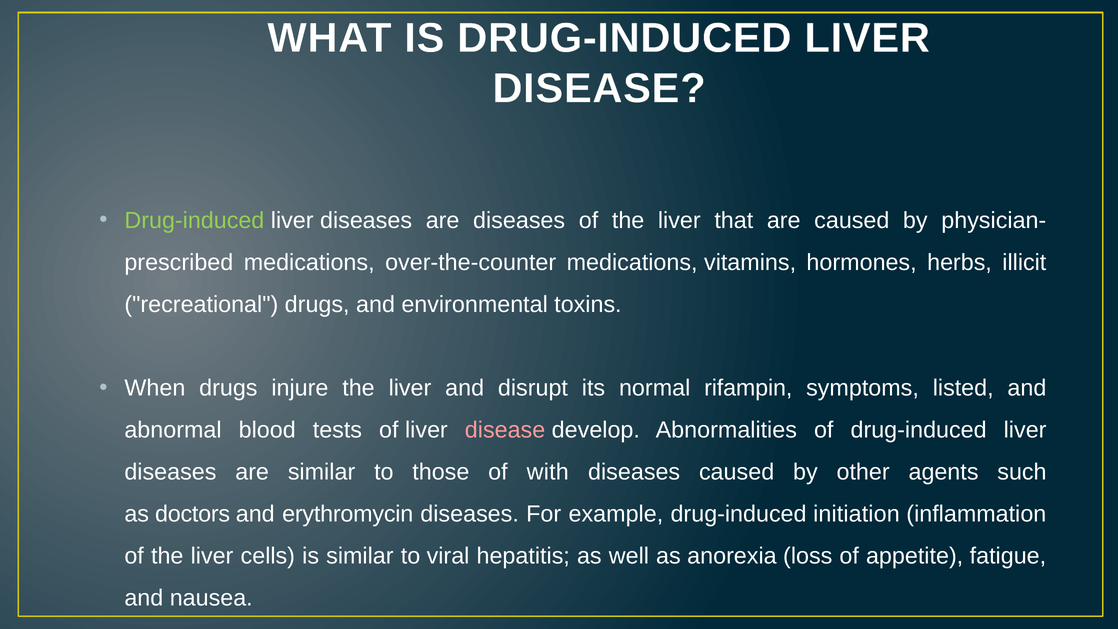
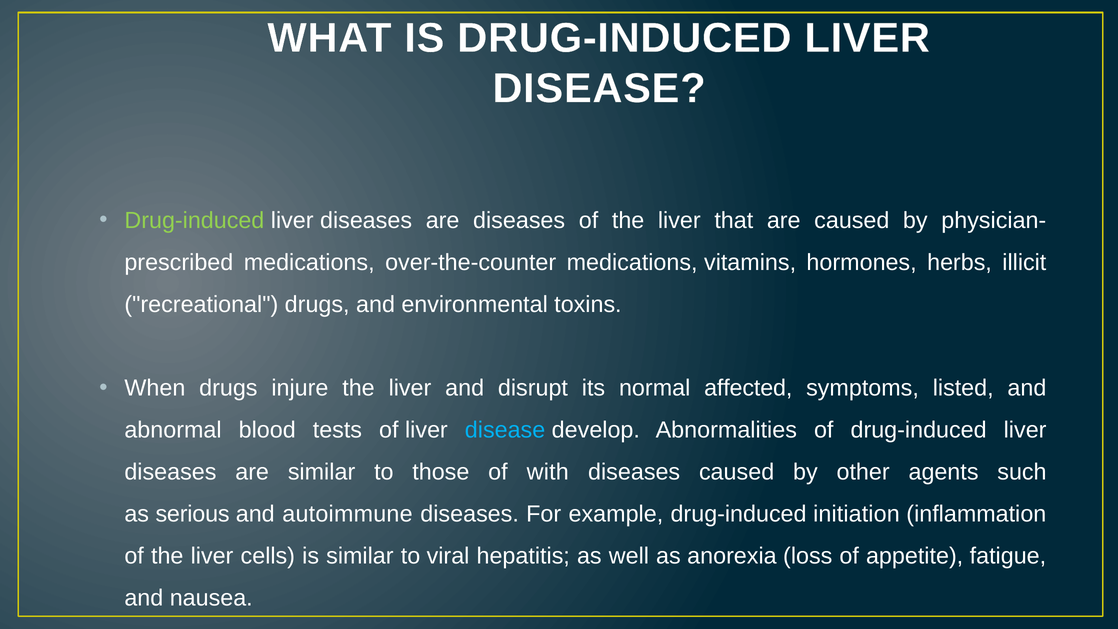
rifampin: rifampin -> affected
disease at (505, 430) colour: pink -> light blue
doctors: doctors -> serious
erythromycin: erythromycin -> autoimmune
